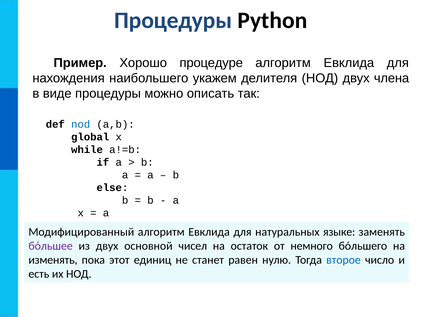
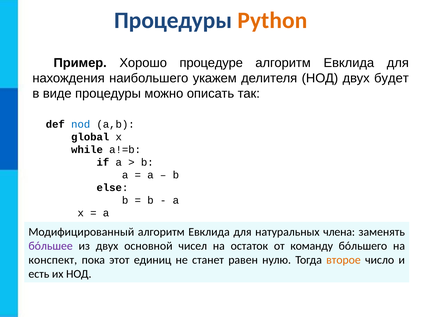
Python colour: black -> orange
члена: члена -> будет
языке: языке -> члена
немного: немного -> команду
изменять: изменять -> конспект
второе colour: blue -> orange
